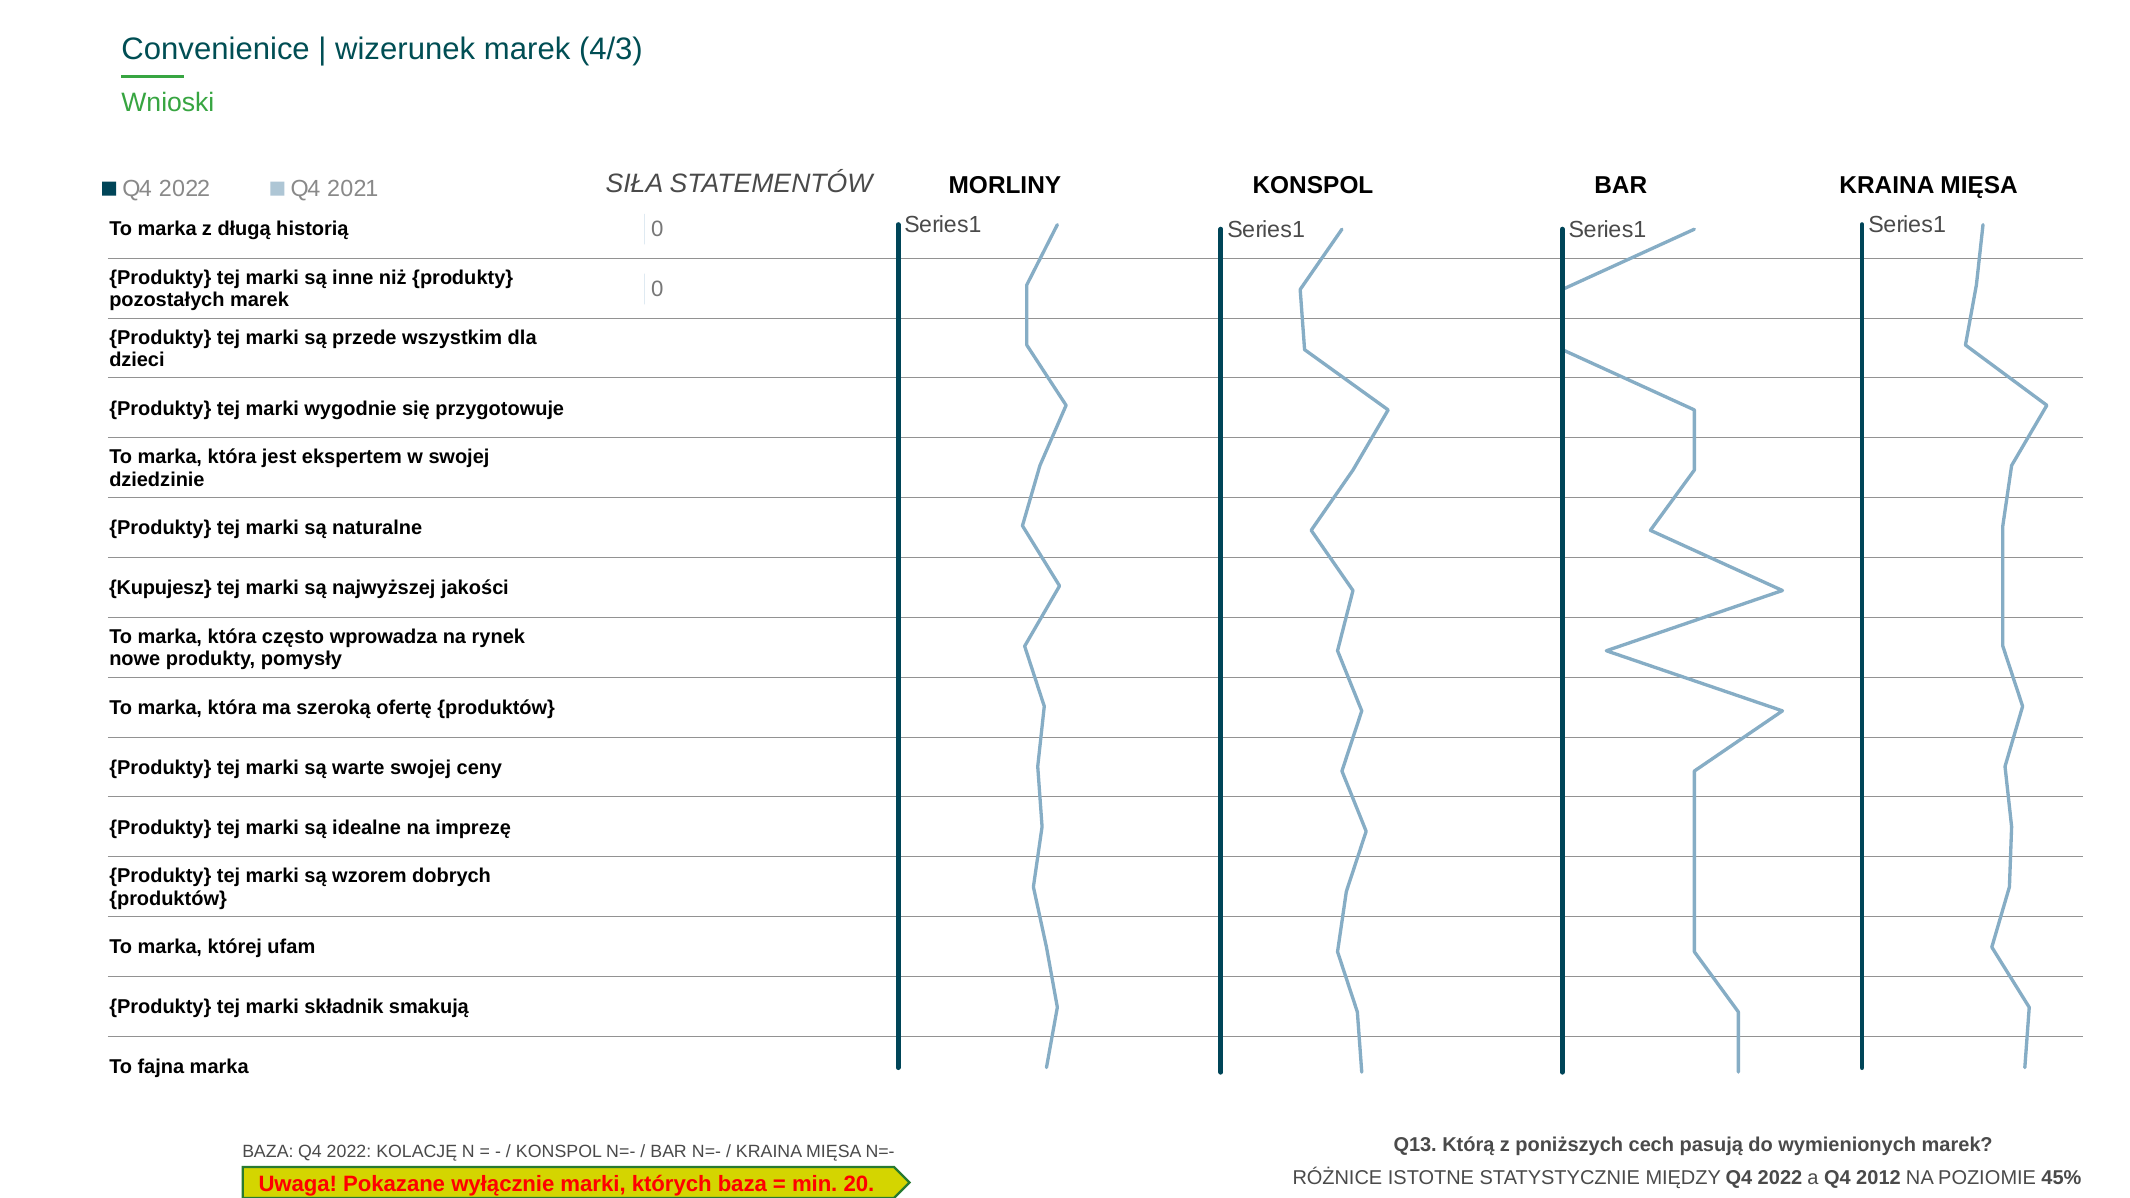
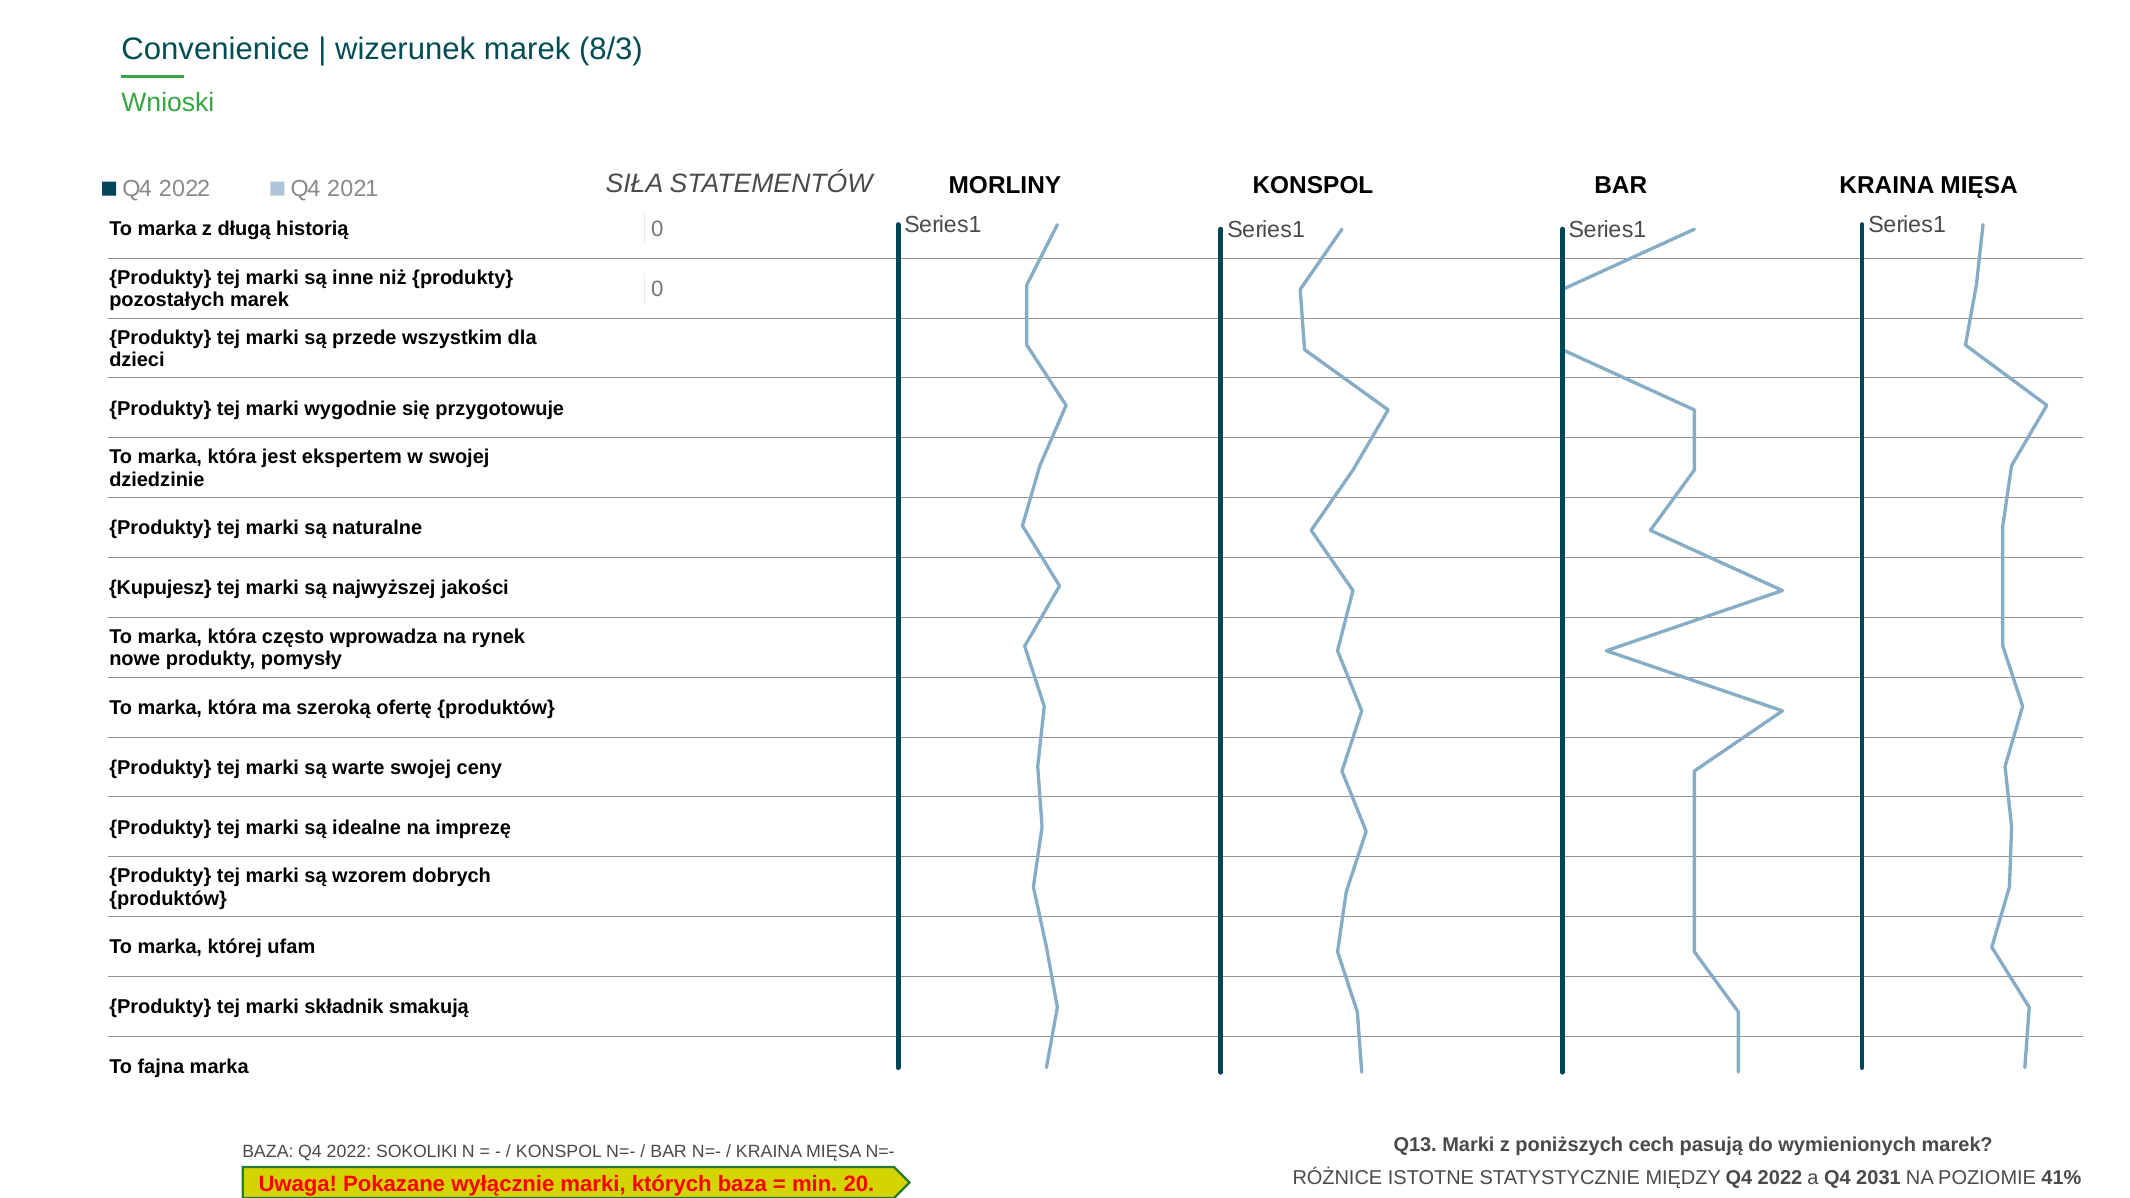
4/3: 4/3 -> 8/3
KOLACJĘ: KOLACJĘ -> SOKOLIKI
Q13 Którą: Którą -> Marki
2012: 2012 -> 2031
45%: 45% -> 41%
